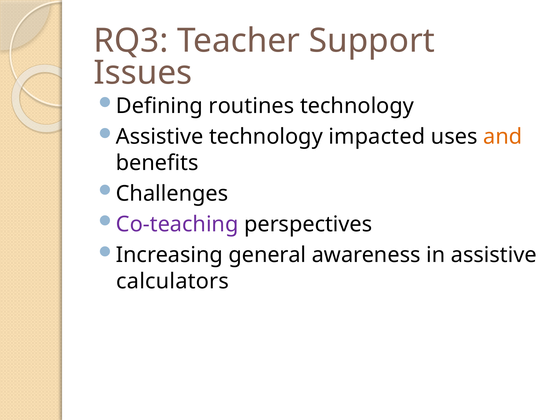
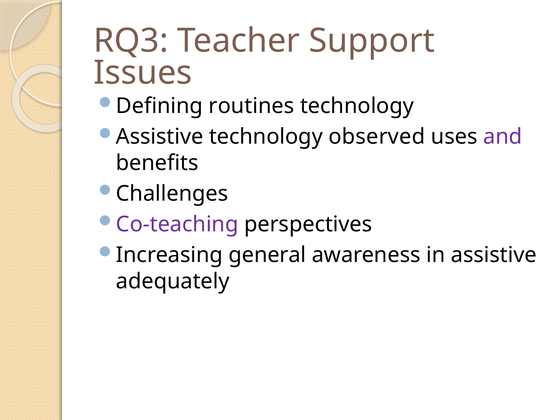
impacted: impacted -> observed
and colour: orange -> purple
calculators: calculators -> adequately
